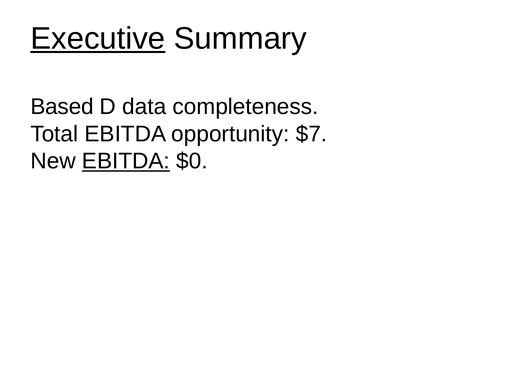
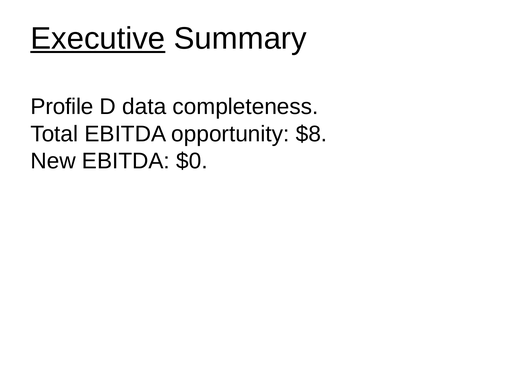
Based: Based -> Profile
$7: $7 -> $8
EBITDA at (126, 161) underline: present -> none
